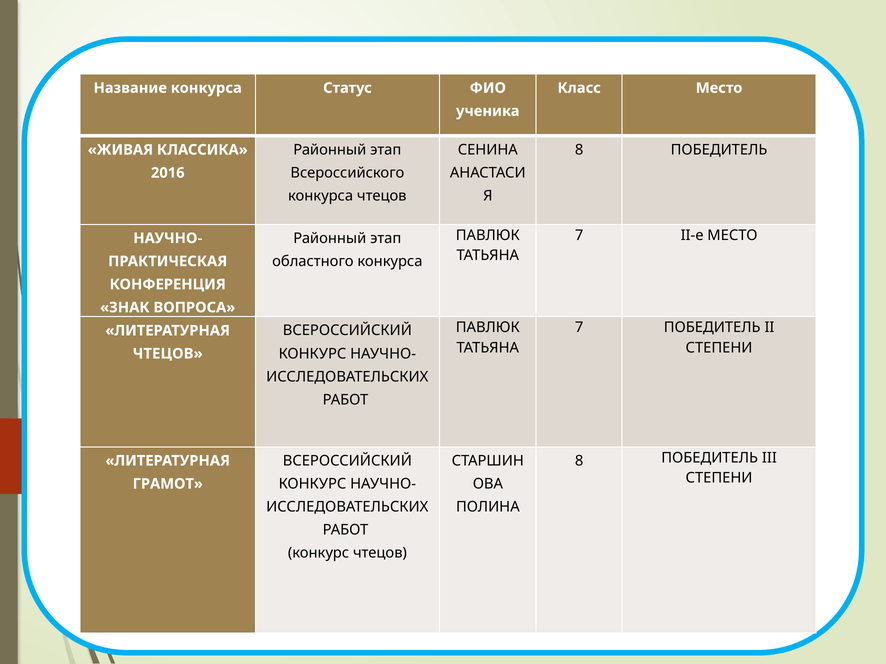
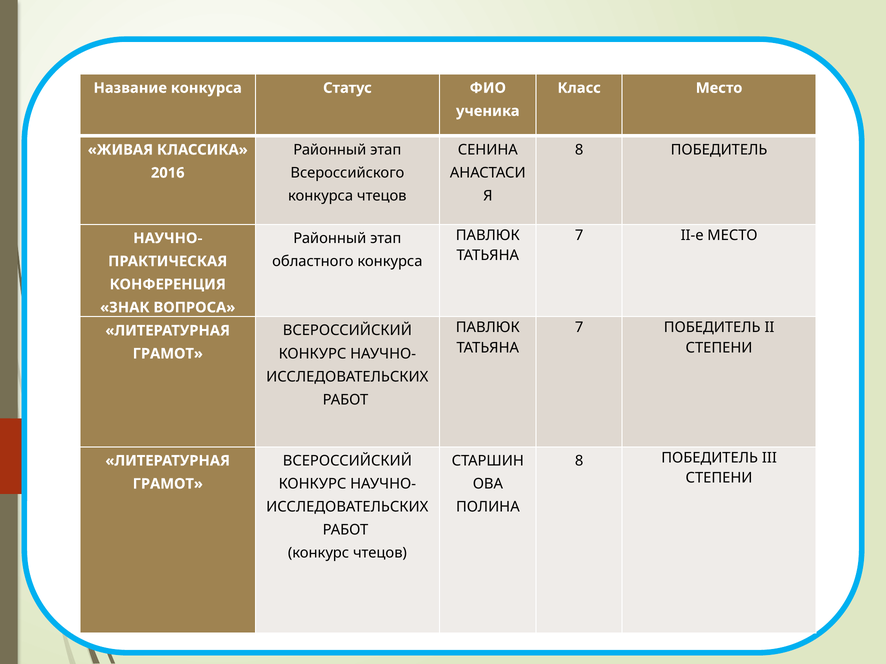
ЧТЕЦОВ at (168, 354): ЧТЕЦОВ -> ГРАМОТ
